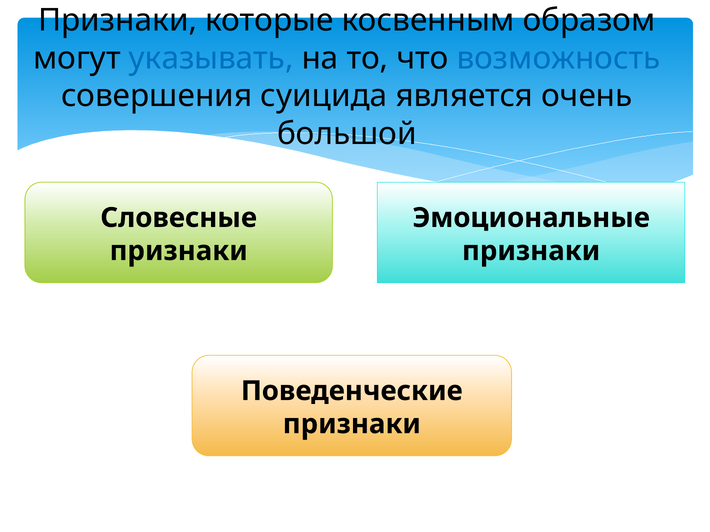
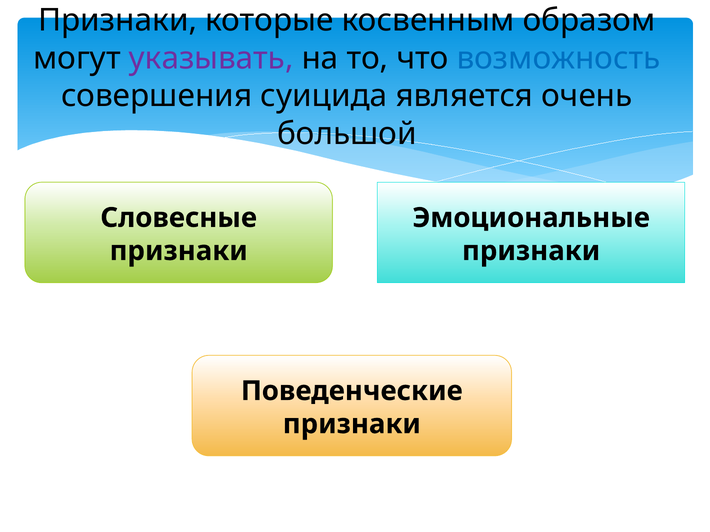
указывать colour: blue -> purple
